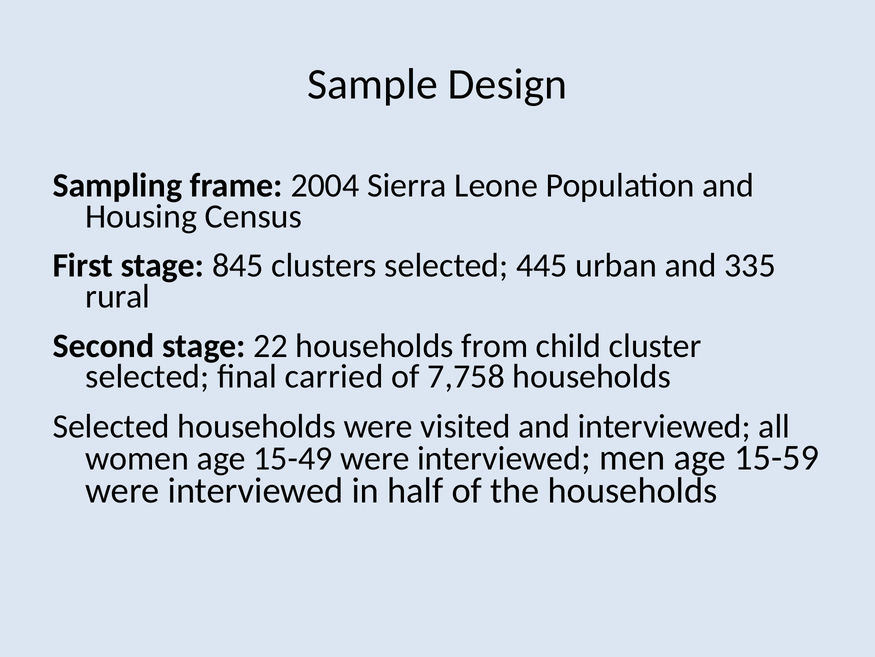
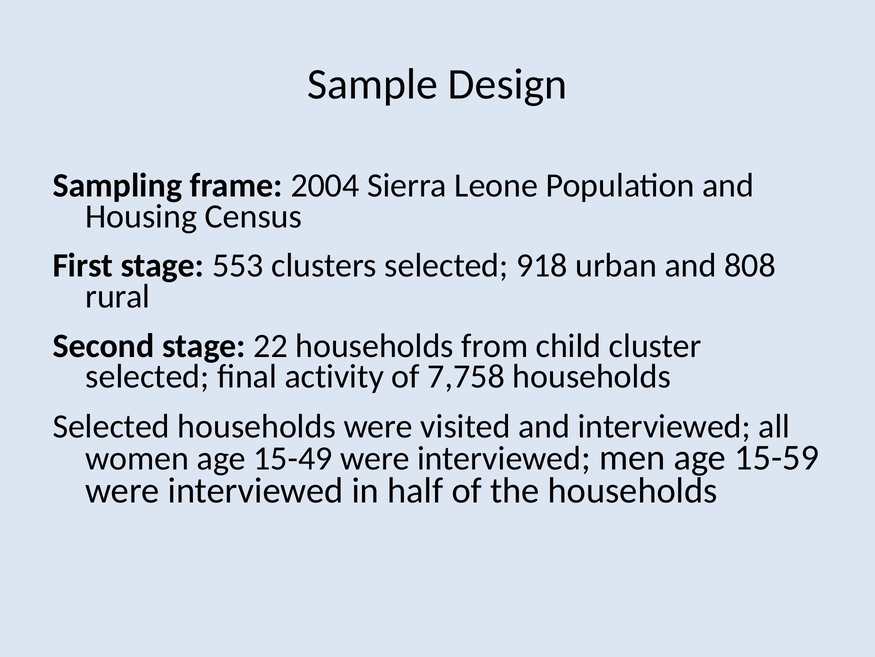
845: 845 -> 553
445: 445 -> 918
335: 335 -> 808
carried: carried -> activity
